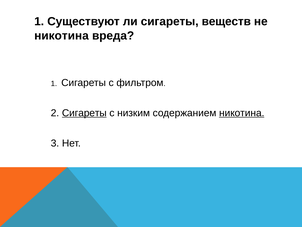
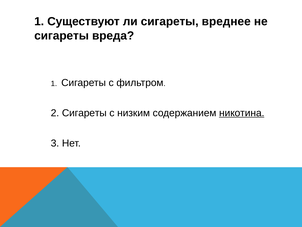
веществ: веществ -> вреднее
никотина at (62, 36): никотина -> сигареты
Сигареты at (84, 113) underline: present -> none
